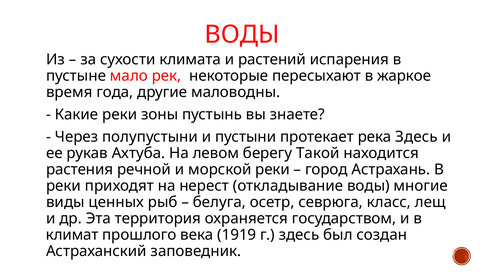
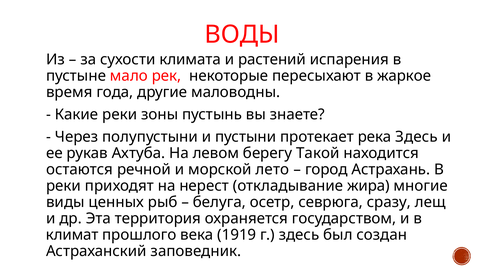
растения: растения -> остаются
морской реки: реки -> лето
откладывание воды: воды -> жира
класс: класс -> сразу
